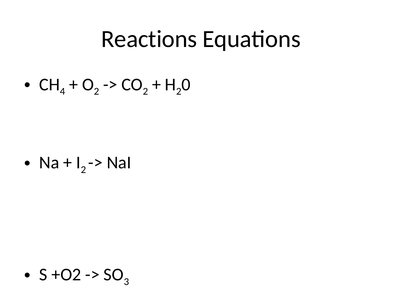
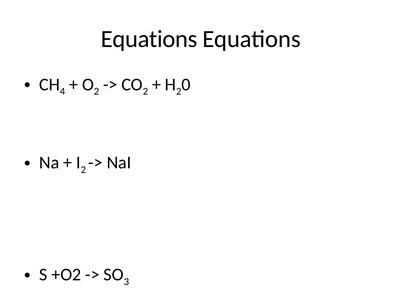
Reactions at (149, 39): Reactions -> Equations
